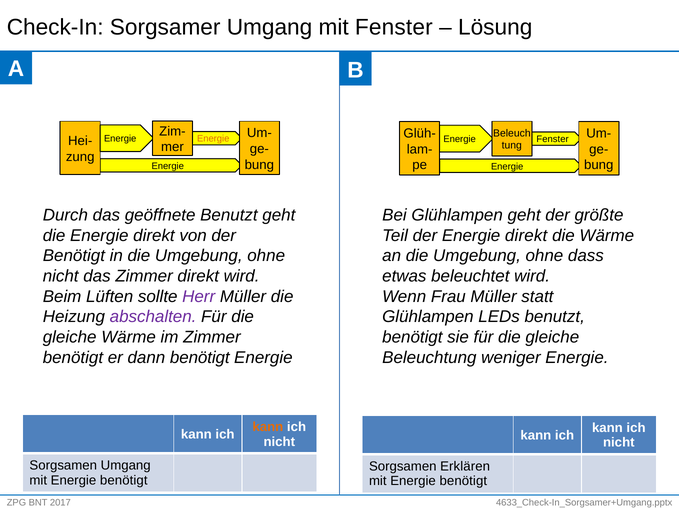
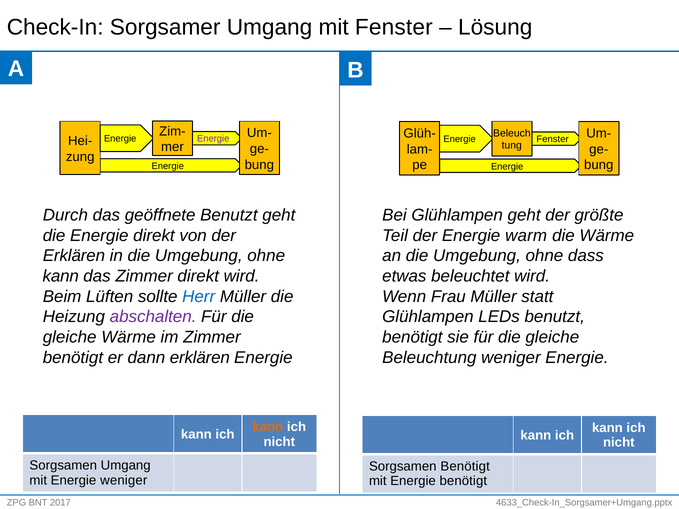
Energie at (213, 139) colour: orange -> purple
der Energie direkt: direkt -> warm
Benötigt at (74, 256): Benötigt -> Erklären
nicht at (61, 276): nicht -> kann
Herr colour: purple -> blue
dann benötigt: benötigt -> erklären
Sorgsamen Erklären: Erklären -> Benötigt
benötigt at (124, 480): benötigt -> weniger
